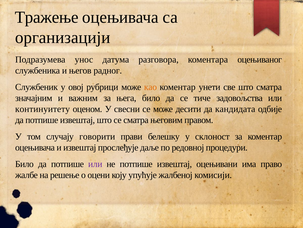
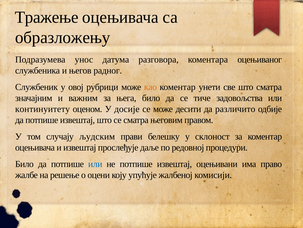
организацији: организацији -> образложењу
свесни: свесни -> досије
кандидата: кандидата -> различито
говорити: говорити -> људским
или at (95, 163) colour: purple -> blue
